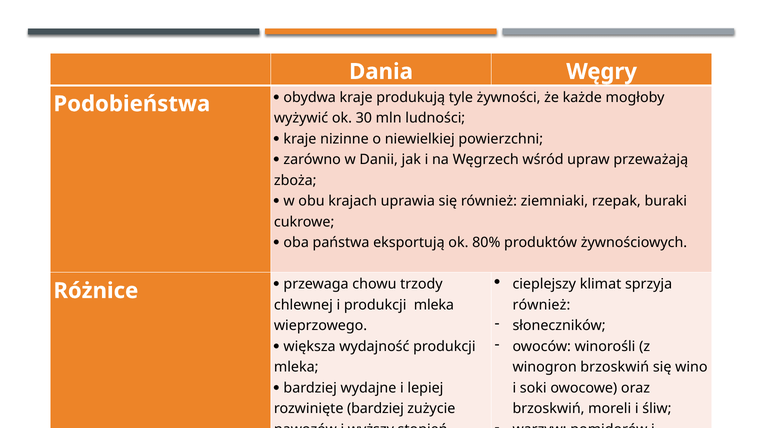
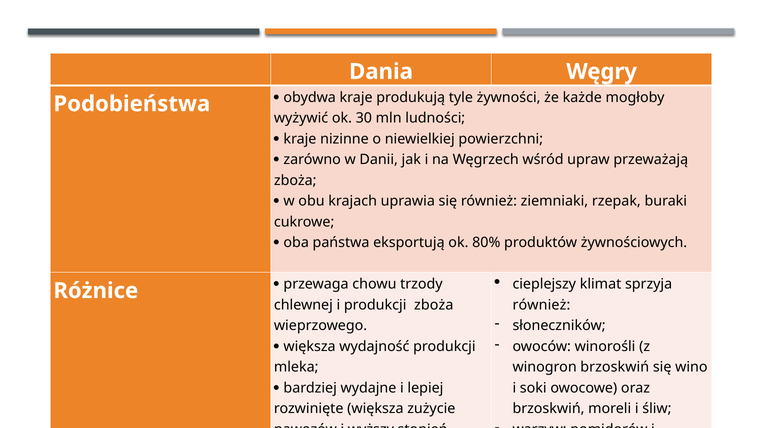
i produkcji mleka: mleka -> zboża
rozwinięte bardziej: bardziej -> większa
